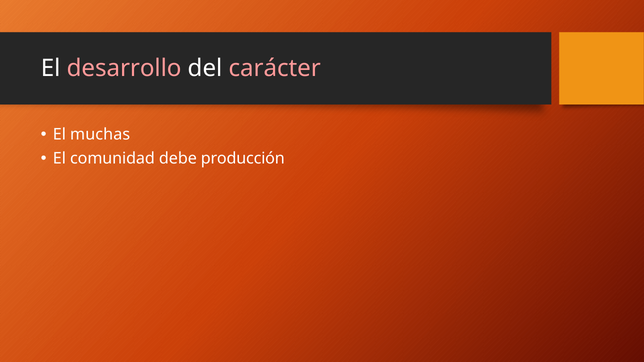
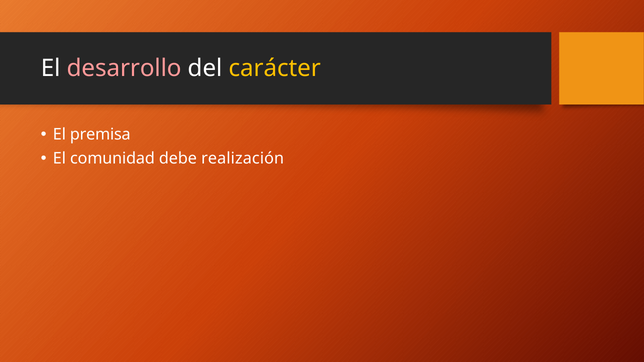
carácter colour: pink -> yellow
muchas: muchas -> premisa
producción: producción -> realización
